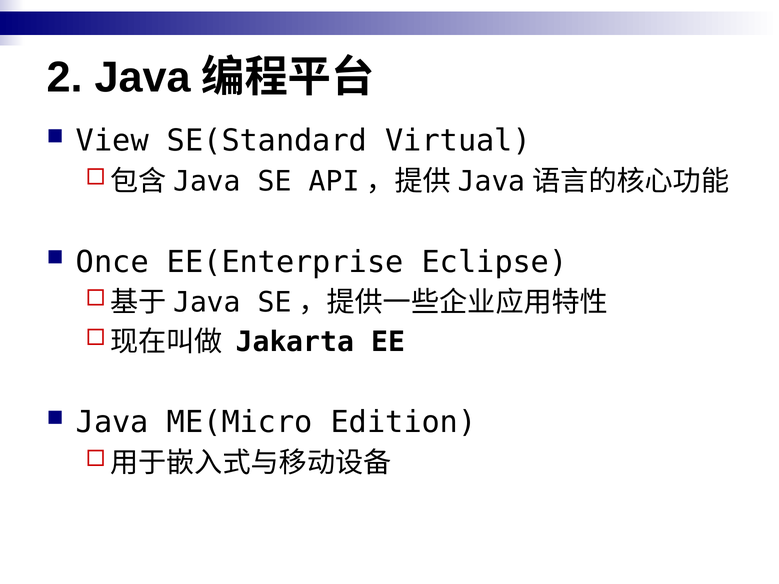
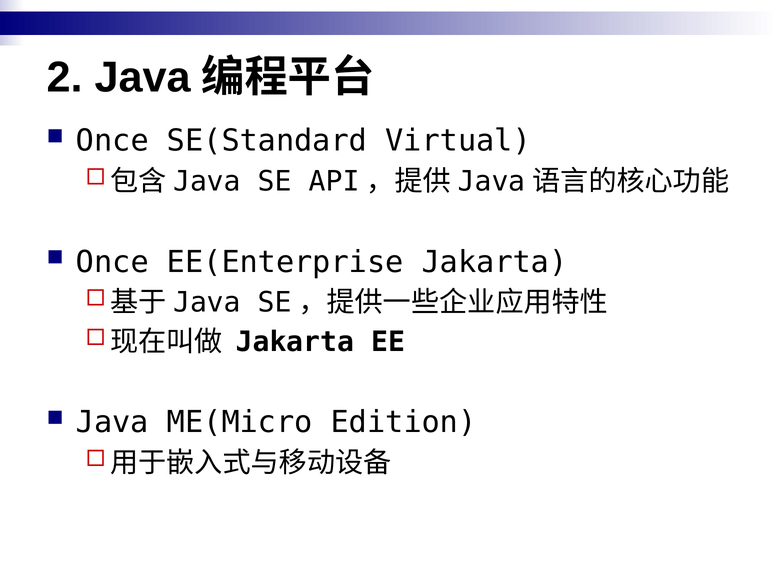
View at (112, 141): View -> Once
EE(Enterprise Eclipse: Eclipse -> Jakarta
